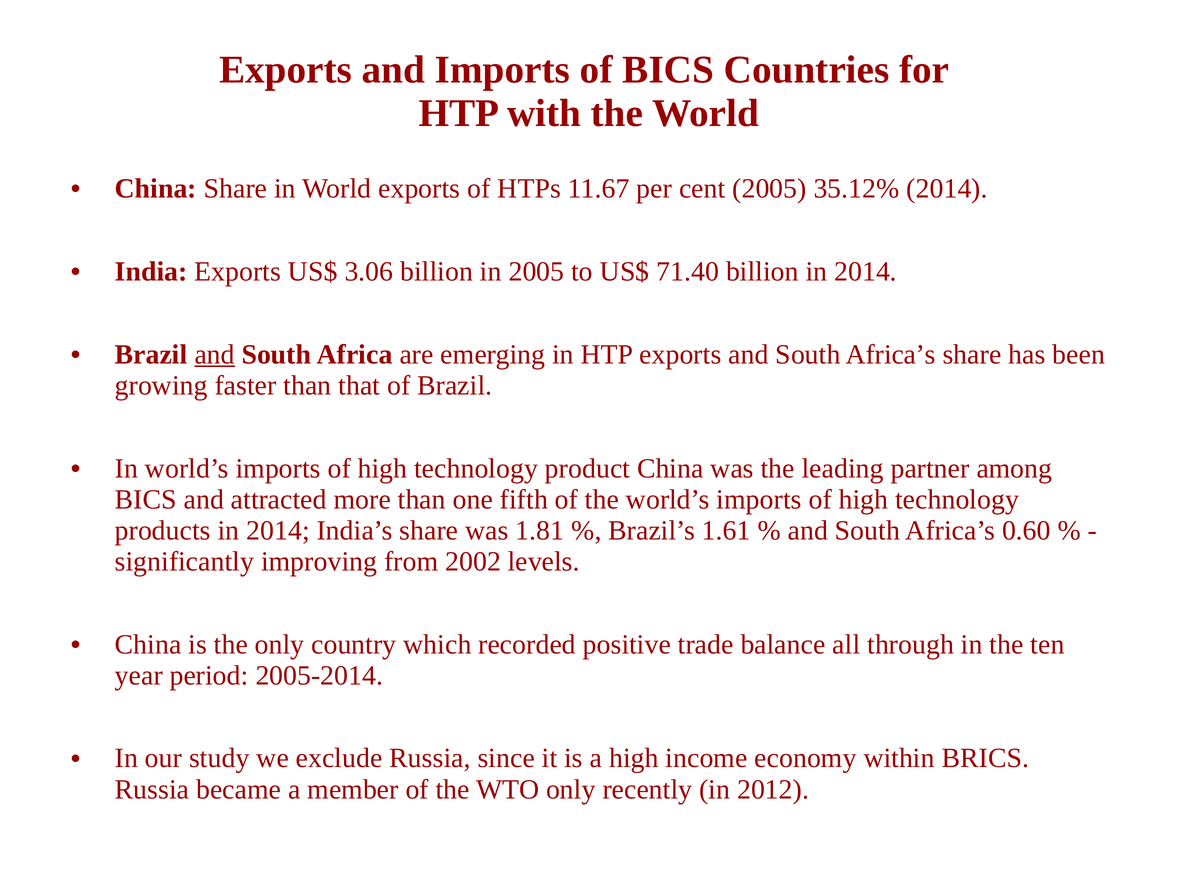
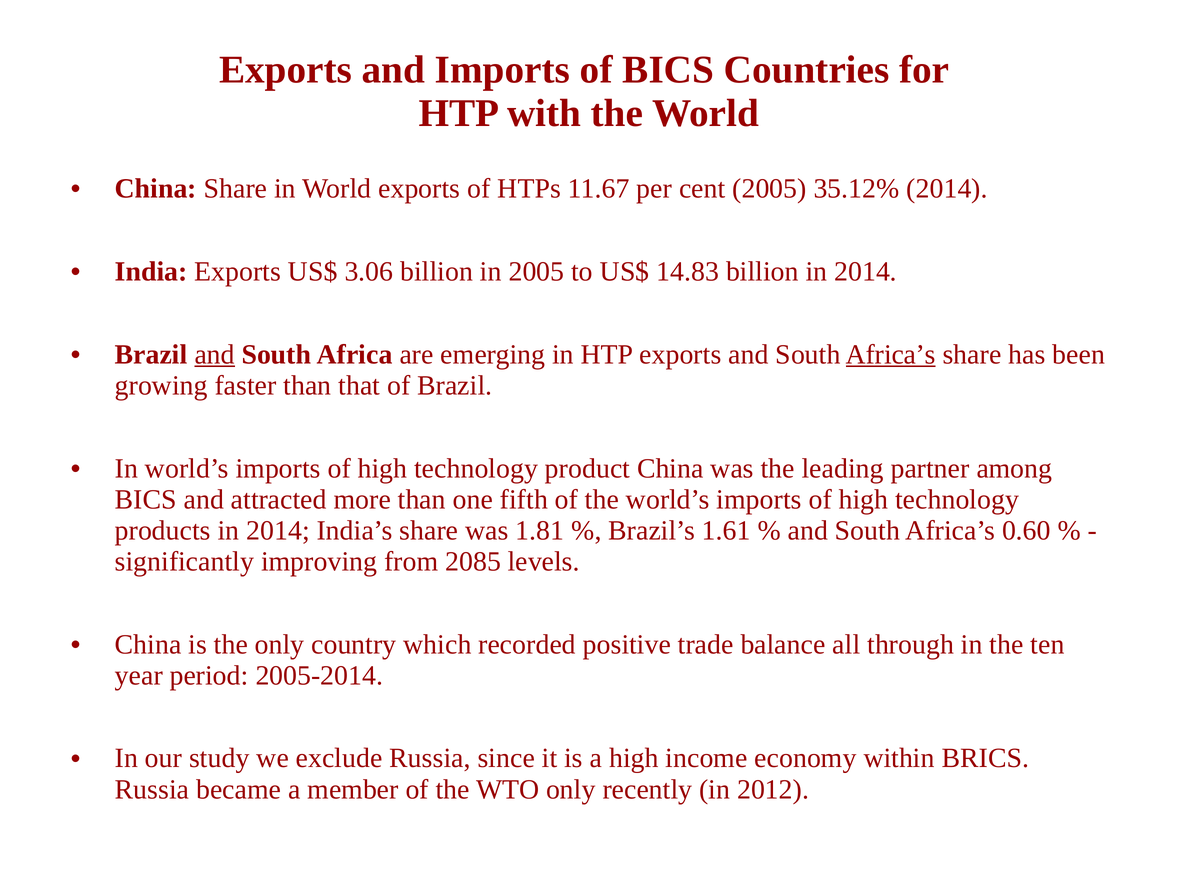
71.40: 71.40 -> 14.83
Africa’s at (891, 355) underline: none -> present
2002: 2002 -> 2085
